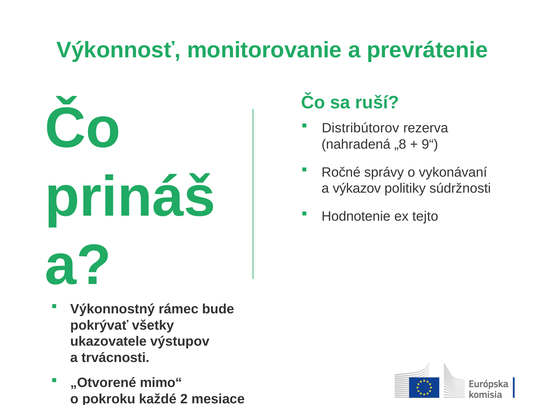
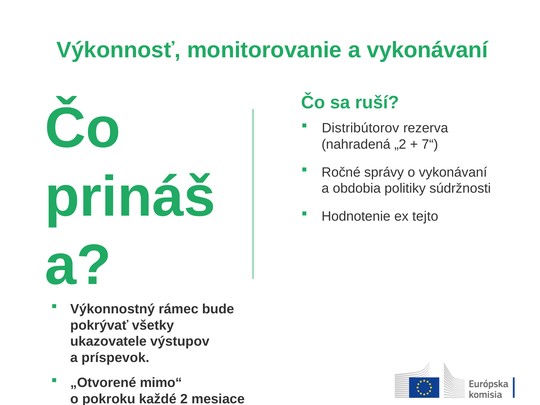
a prevrátenie: prevrátenie -> vykonávaní
„8: „8 -> „2
9“: 9“ -> 7“
výkazov: výkazov -> obdobia
trvácnosti: trvácnosti -> príspevok
